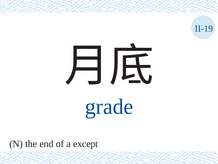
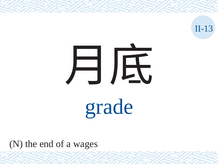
II-19: II-19 -> II-13
except: except -> wages
